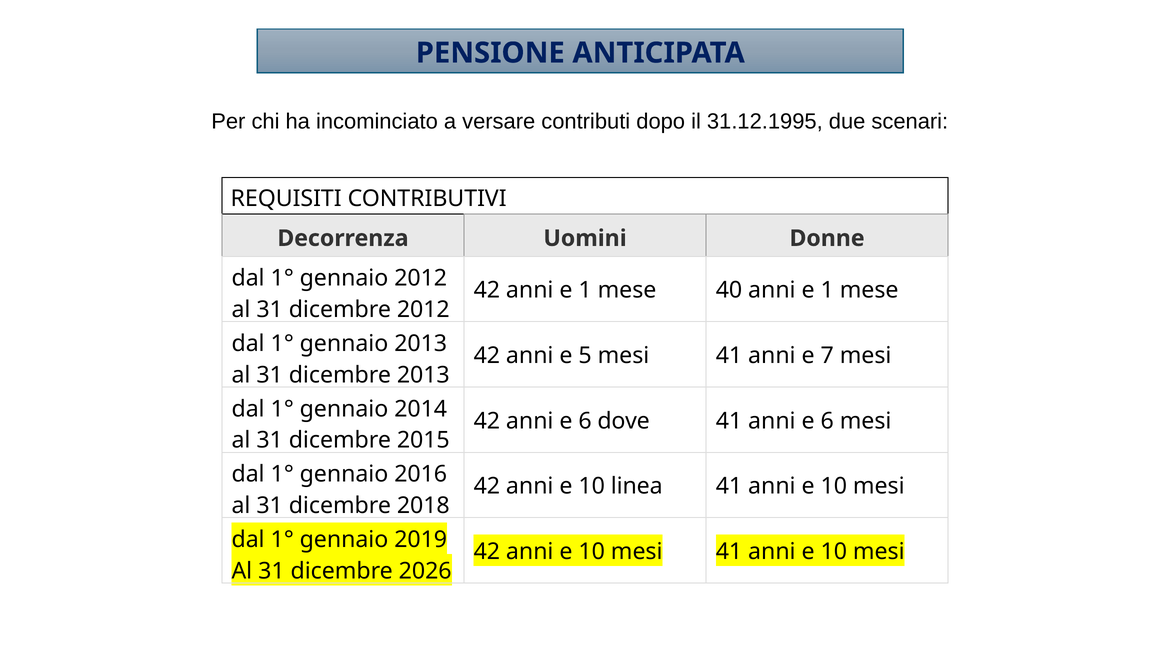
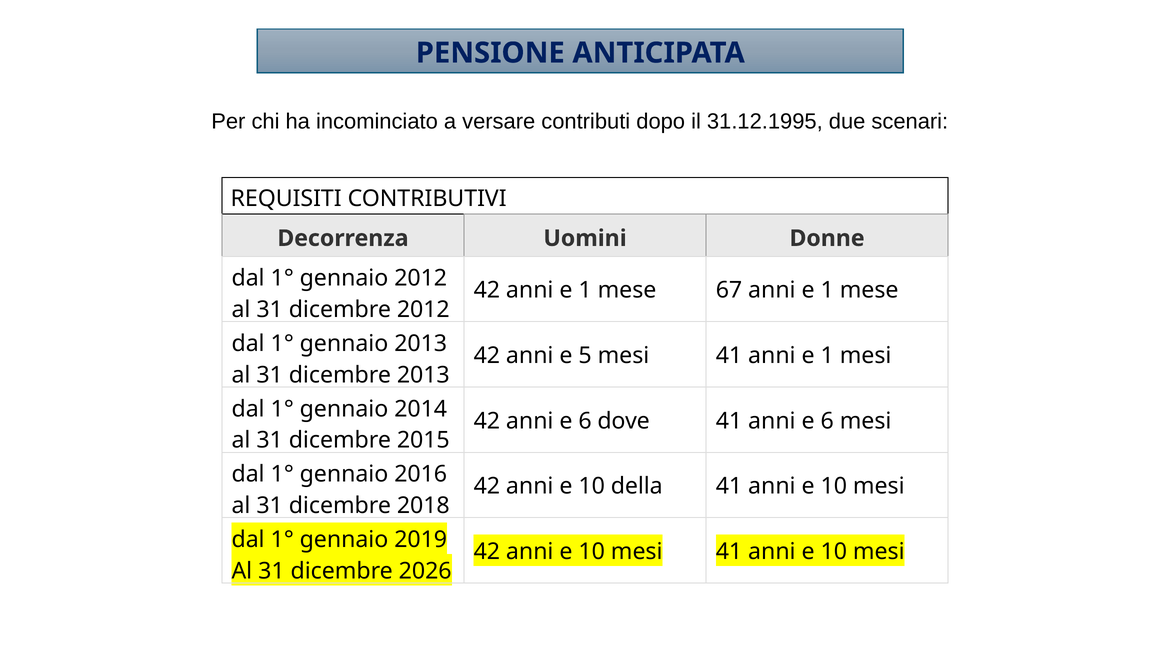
40: 40 -> 67
41 anni e 7: 7 -> 1
linea: linea -> della
